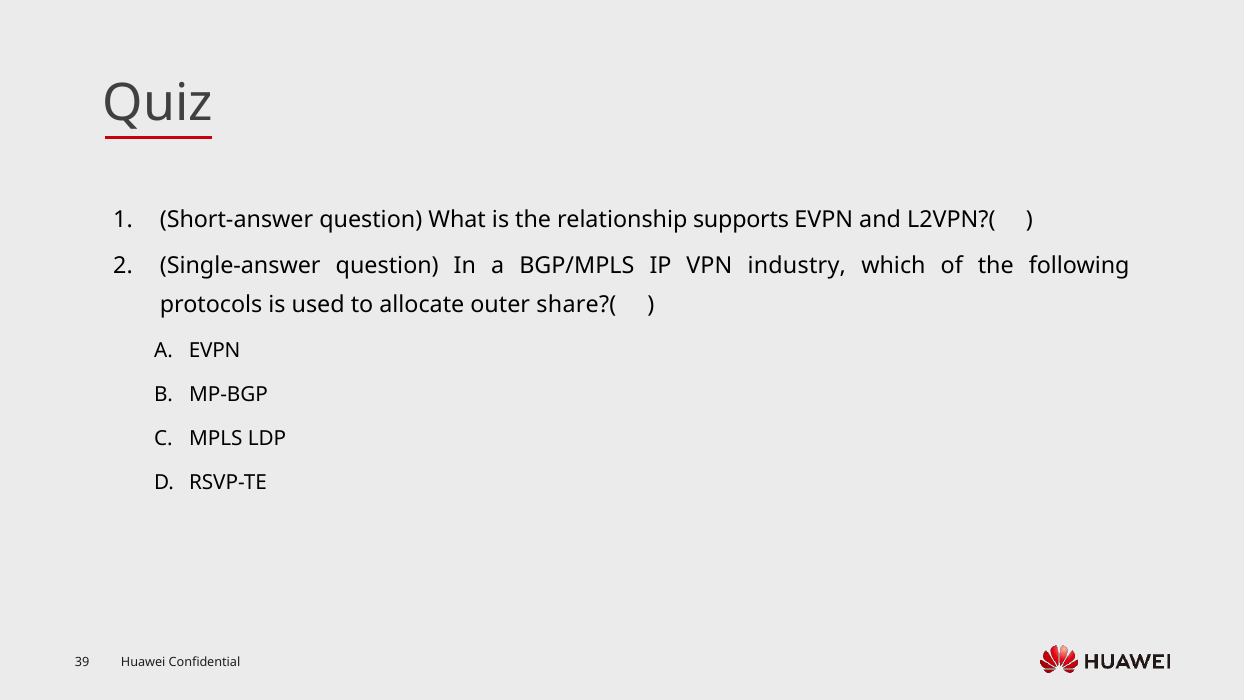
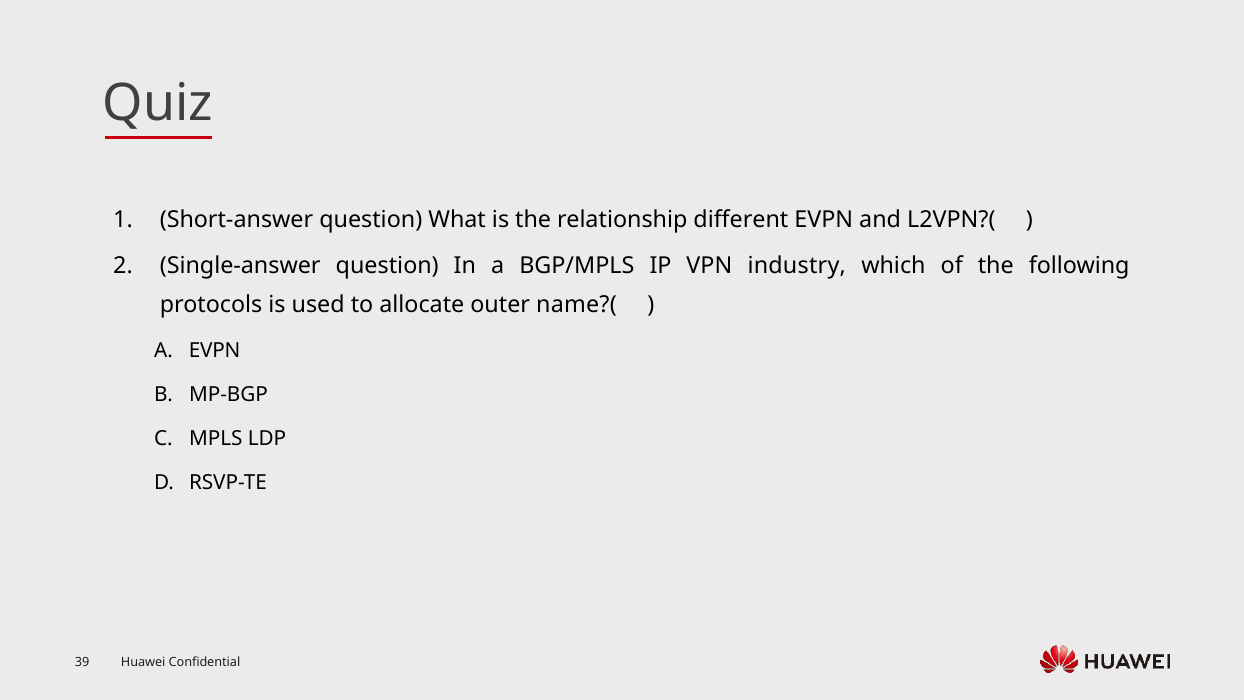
supports: supports -> different
share?(: share?( -> name?(
